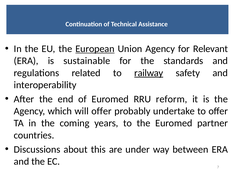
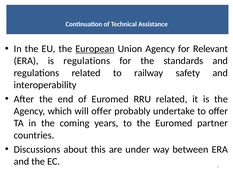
is sustainable: sustainable -> regulations
railway underline: present -> none
RRU reform: reform -> related
